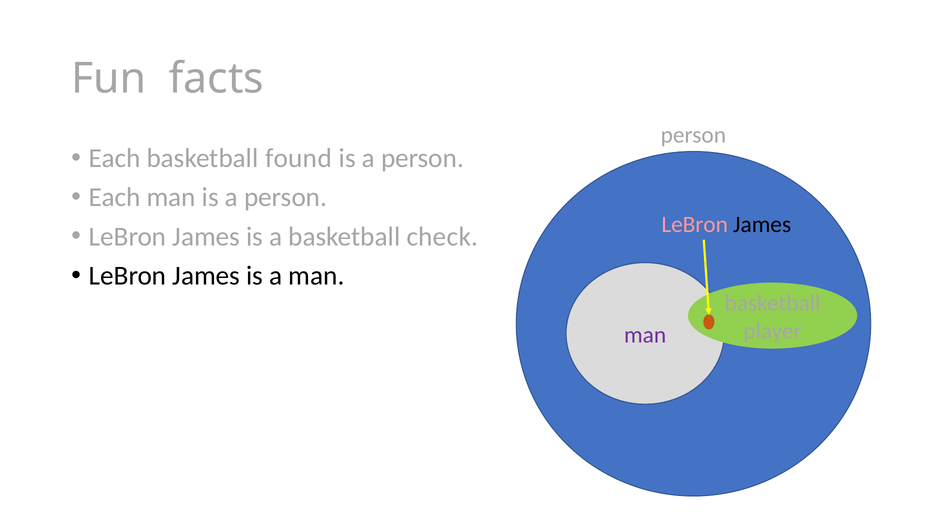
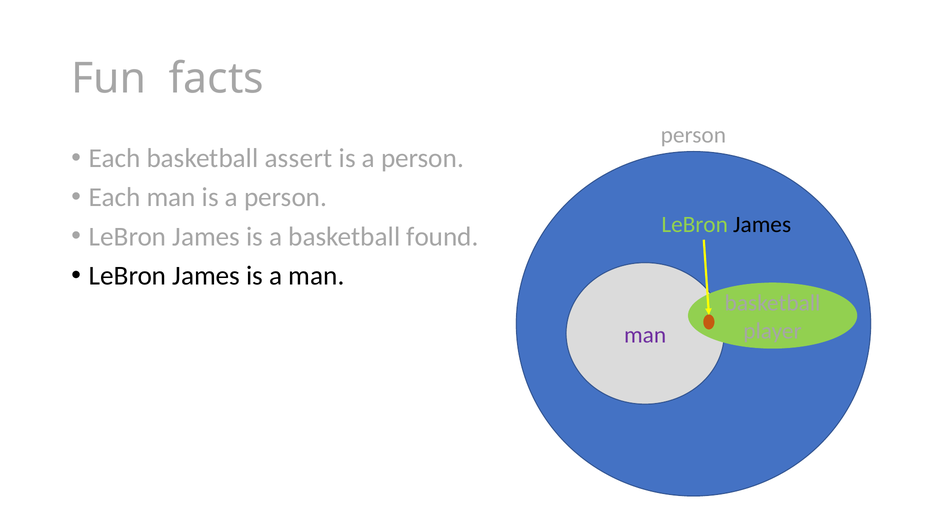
found: found -> assert
LeBron at (695, 225) colour: pink -> light green
check: check -> found
